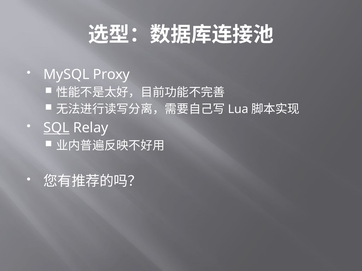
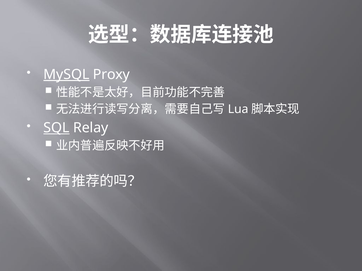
MySQL underline: none -> present
